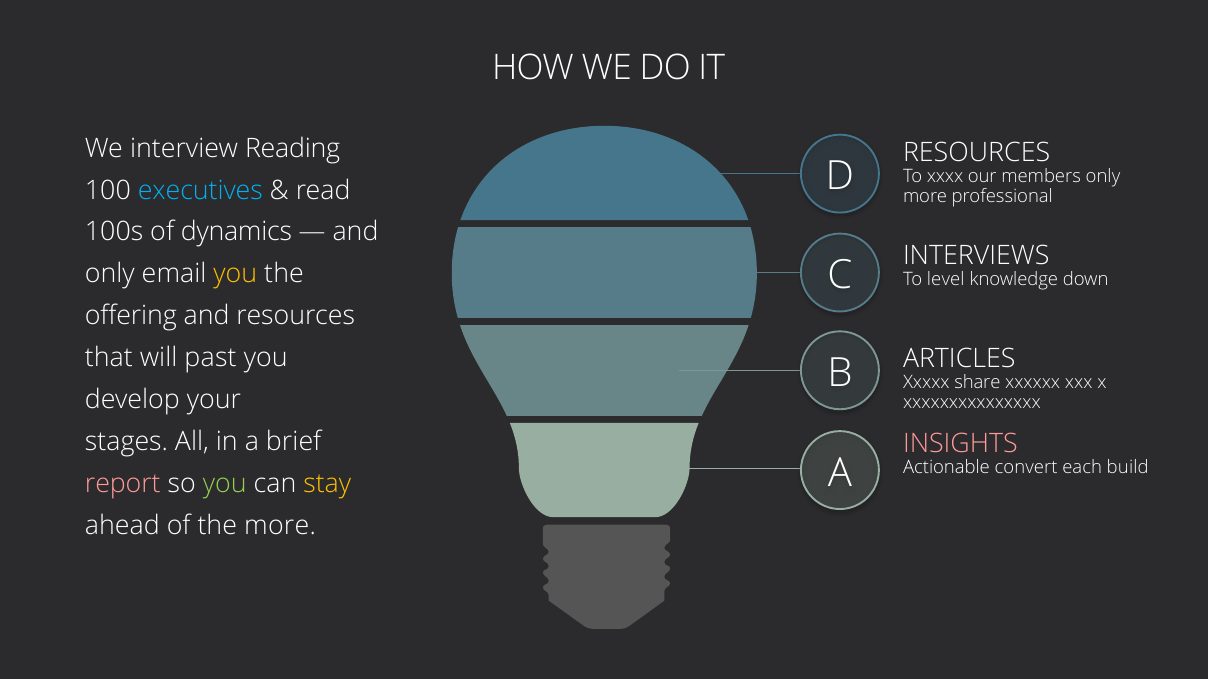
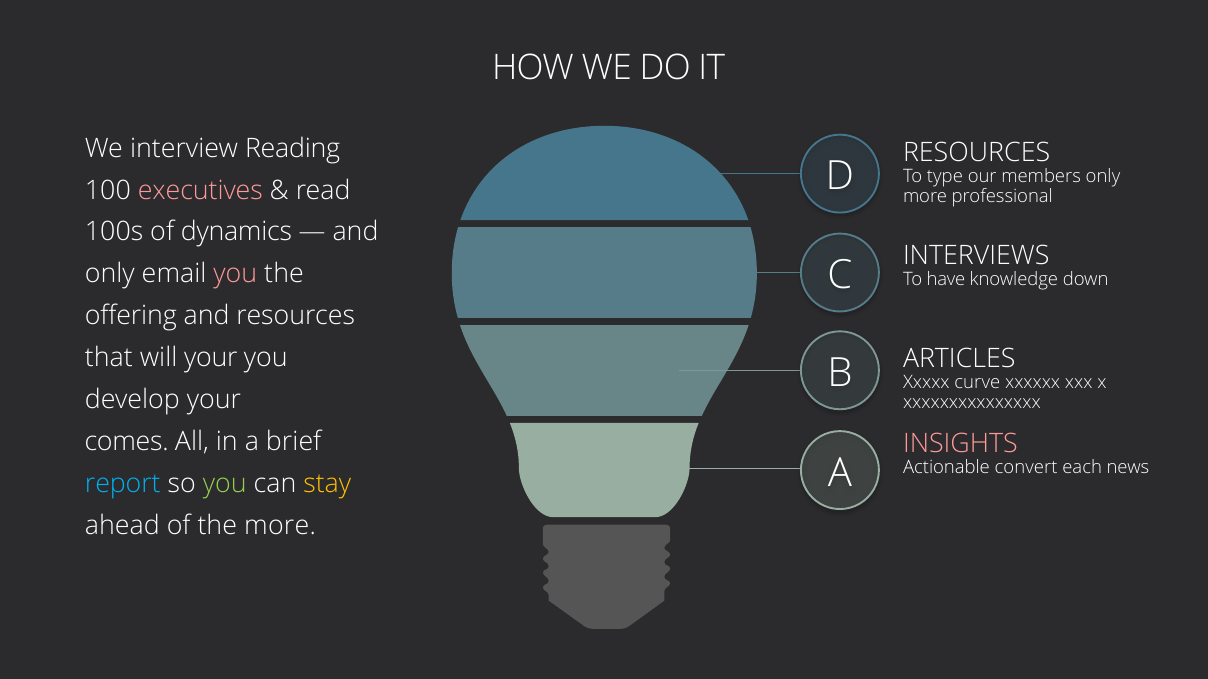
xxxx: xxxx -> type
executives colour: light blue -> pink
you at (235, 274) colour: yellow -> pink
level: level -> have
will past: past -> your
share: share -> curve
stages: stages -> comes
build: build -> news
report colour: pink -> light blue
